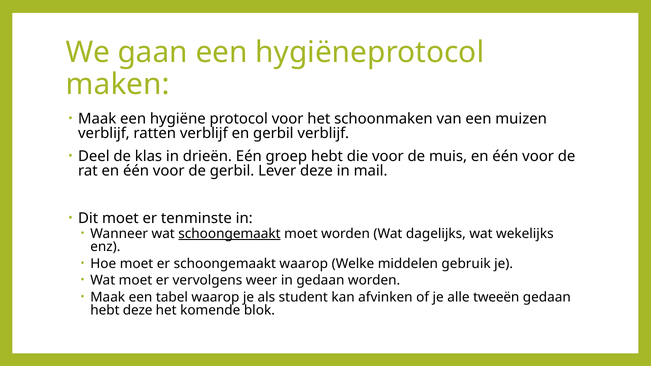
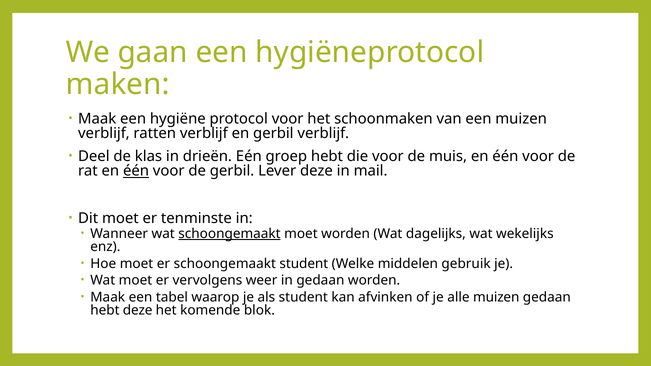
één at (136, 171) underline: none -> present
schoongemaakt waarop: waarop -> student
alle tweeën: tweeën -> muizen
